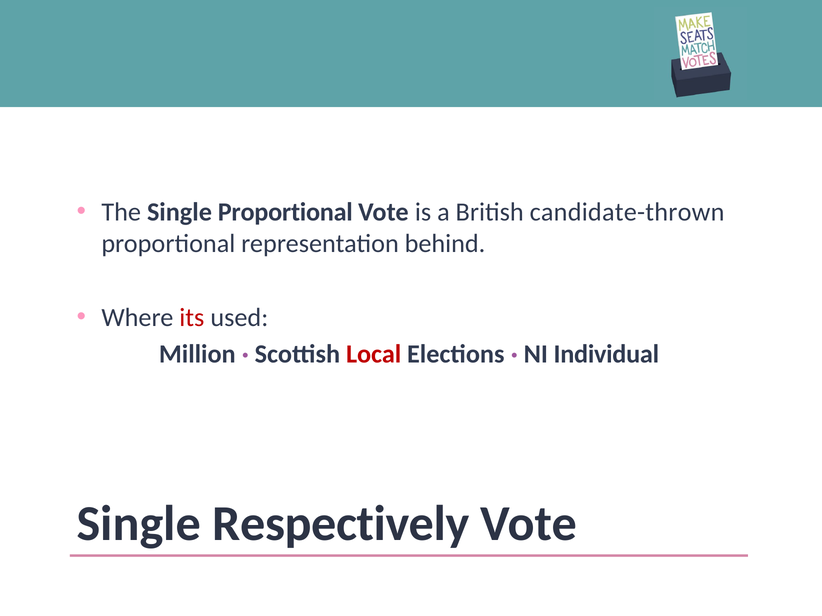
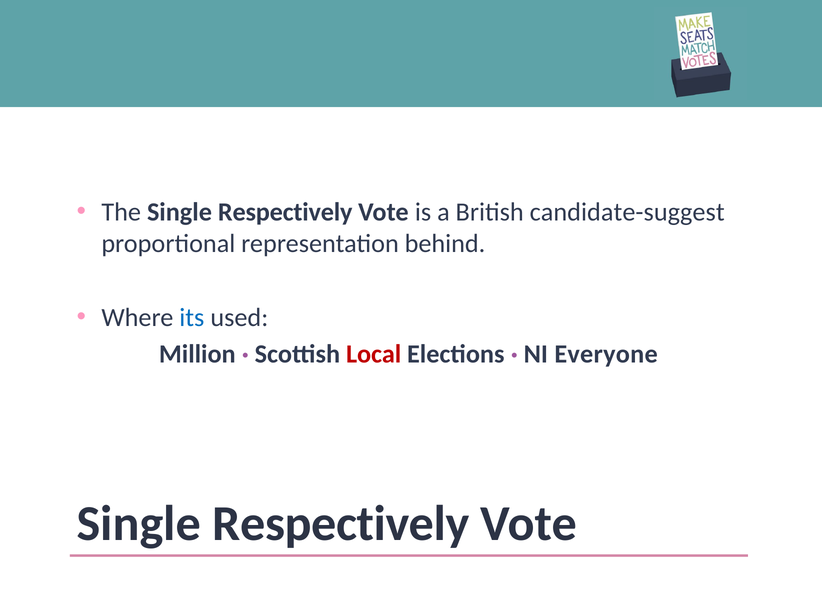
The Single Proportional: Proportional -> Respectively
candidate-thrown: candidate-thrown -> candidate-suggest
its colour: red -> blue
Individual: Individual -> Everyone
